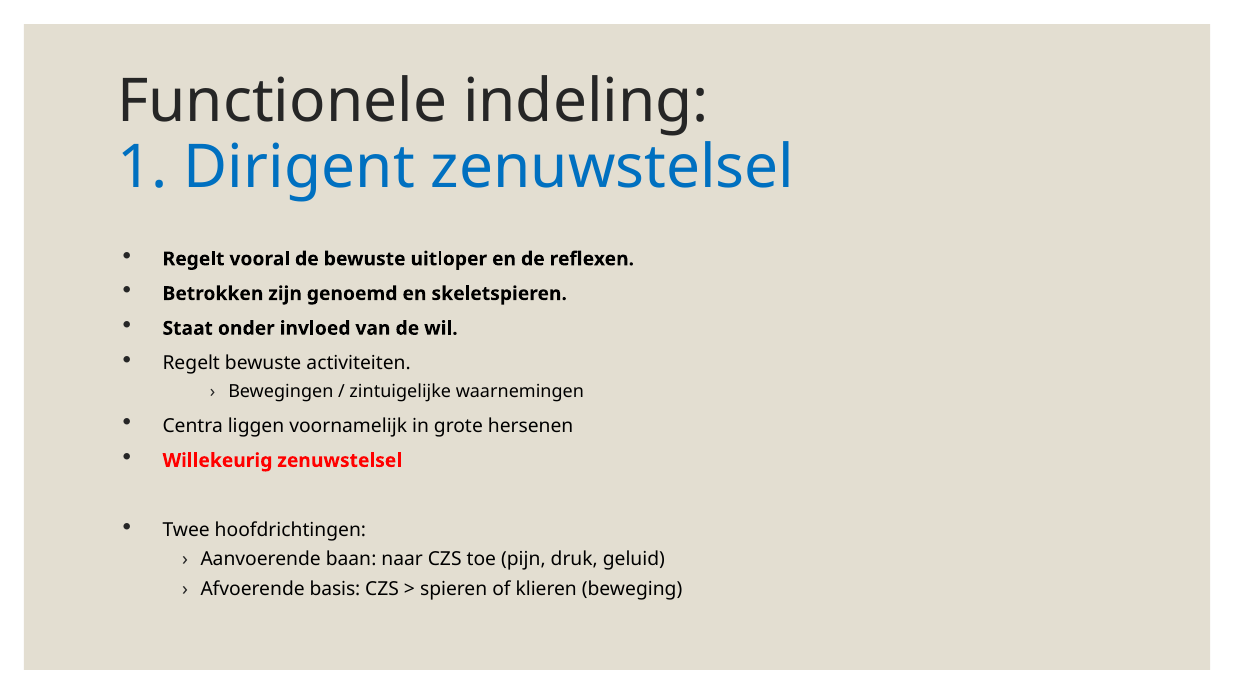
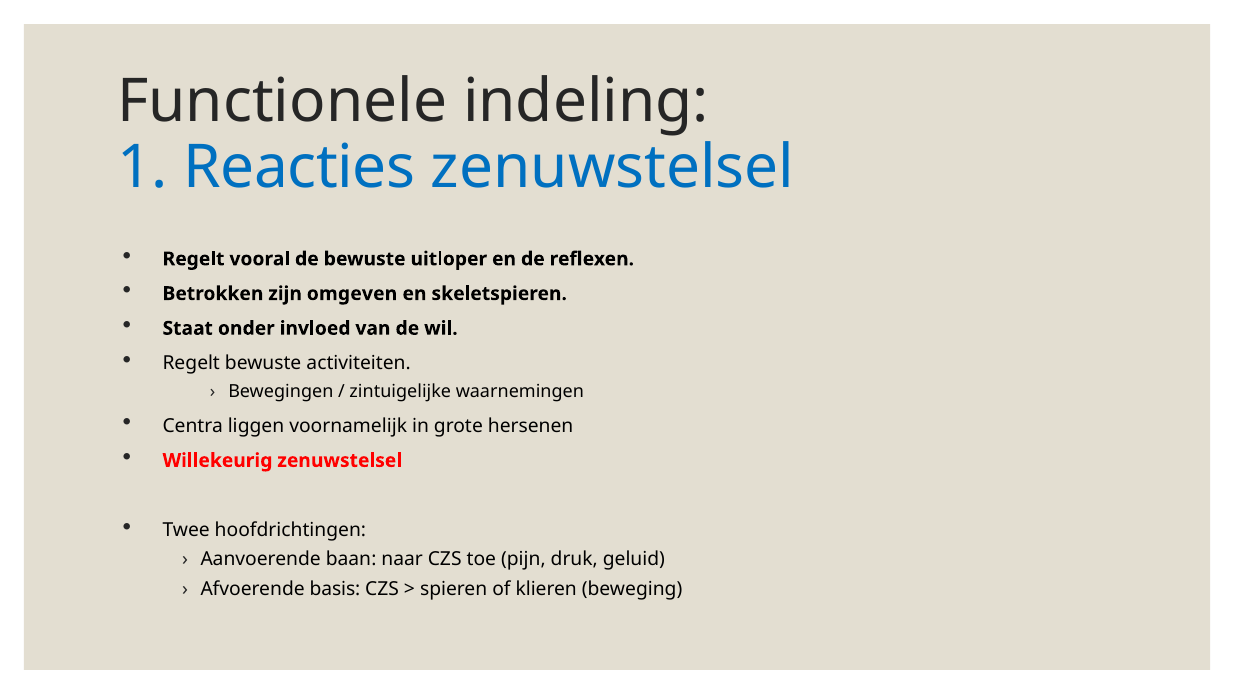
Dirigent: Dirigent -> Reacties
genoemd: genoemd -> omgeven
